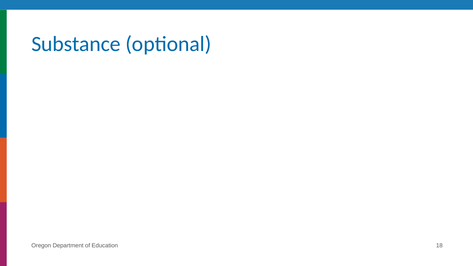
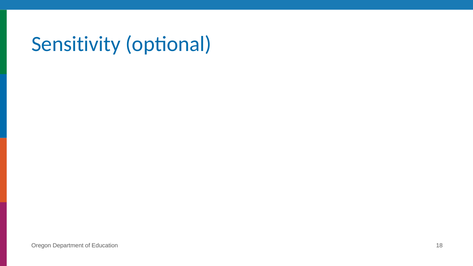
Substance: Substance -> Sensitivity
